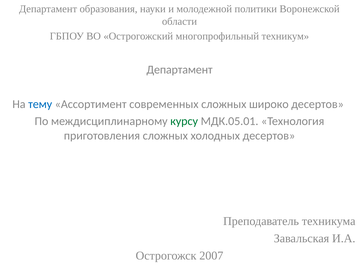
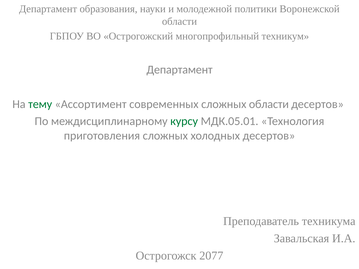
тему colour: blue -> green
сложных широко: широко -> области
2007: 2007 -> 2077
